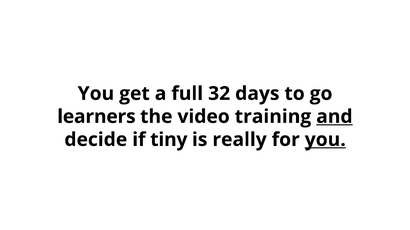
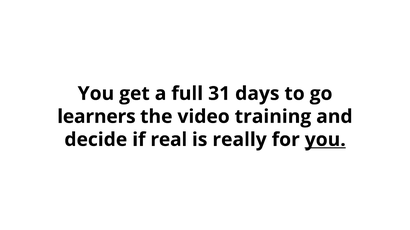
32: 32 -> 31
and underline: present -> none
tiny: tiny -> real
